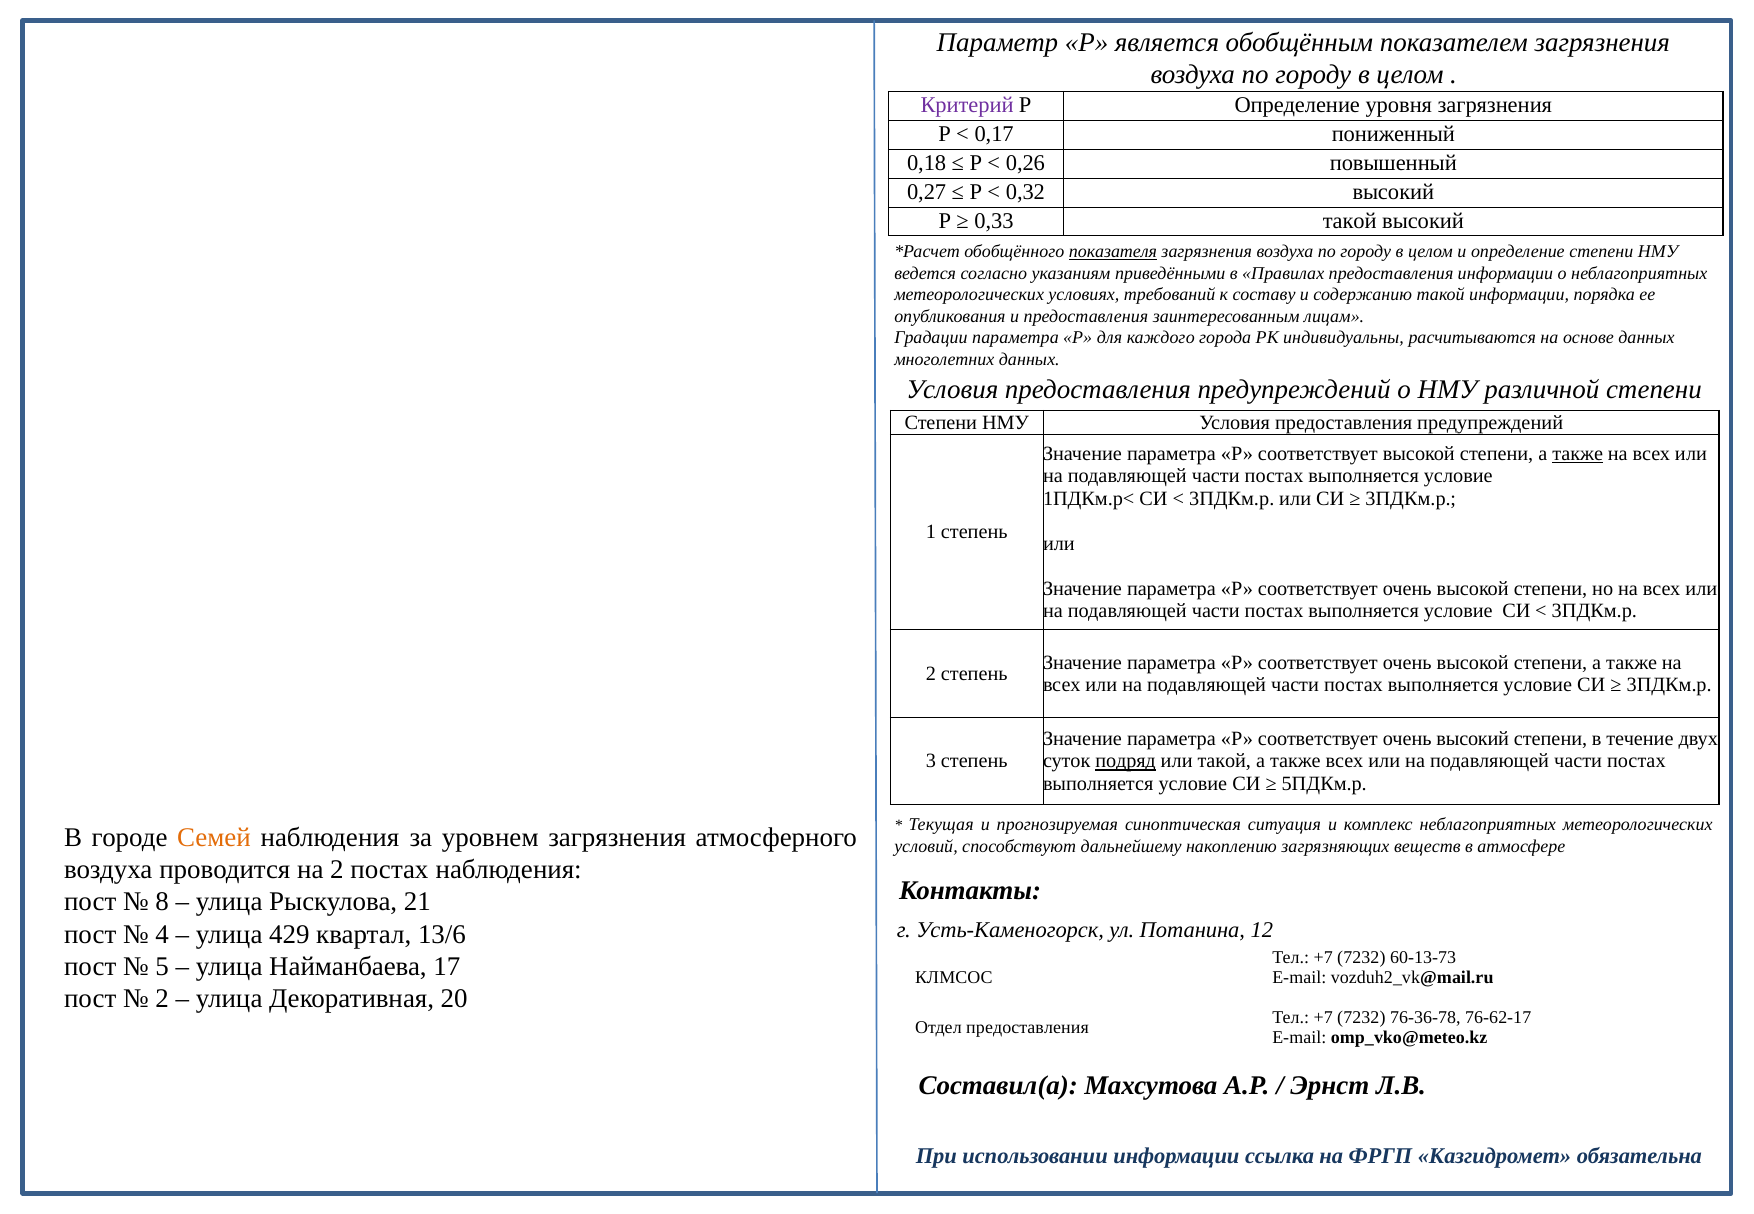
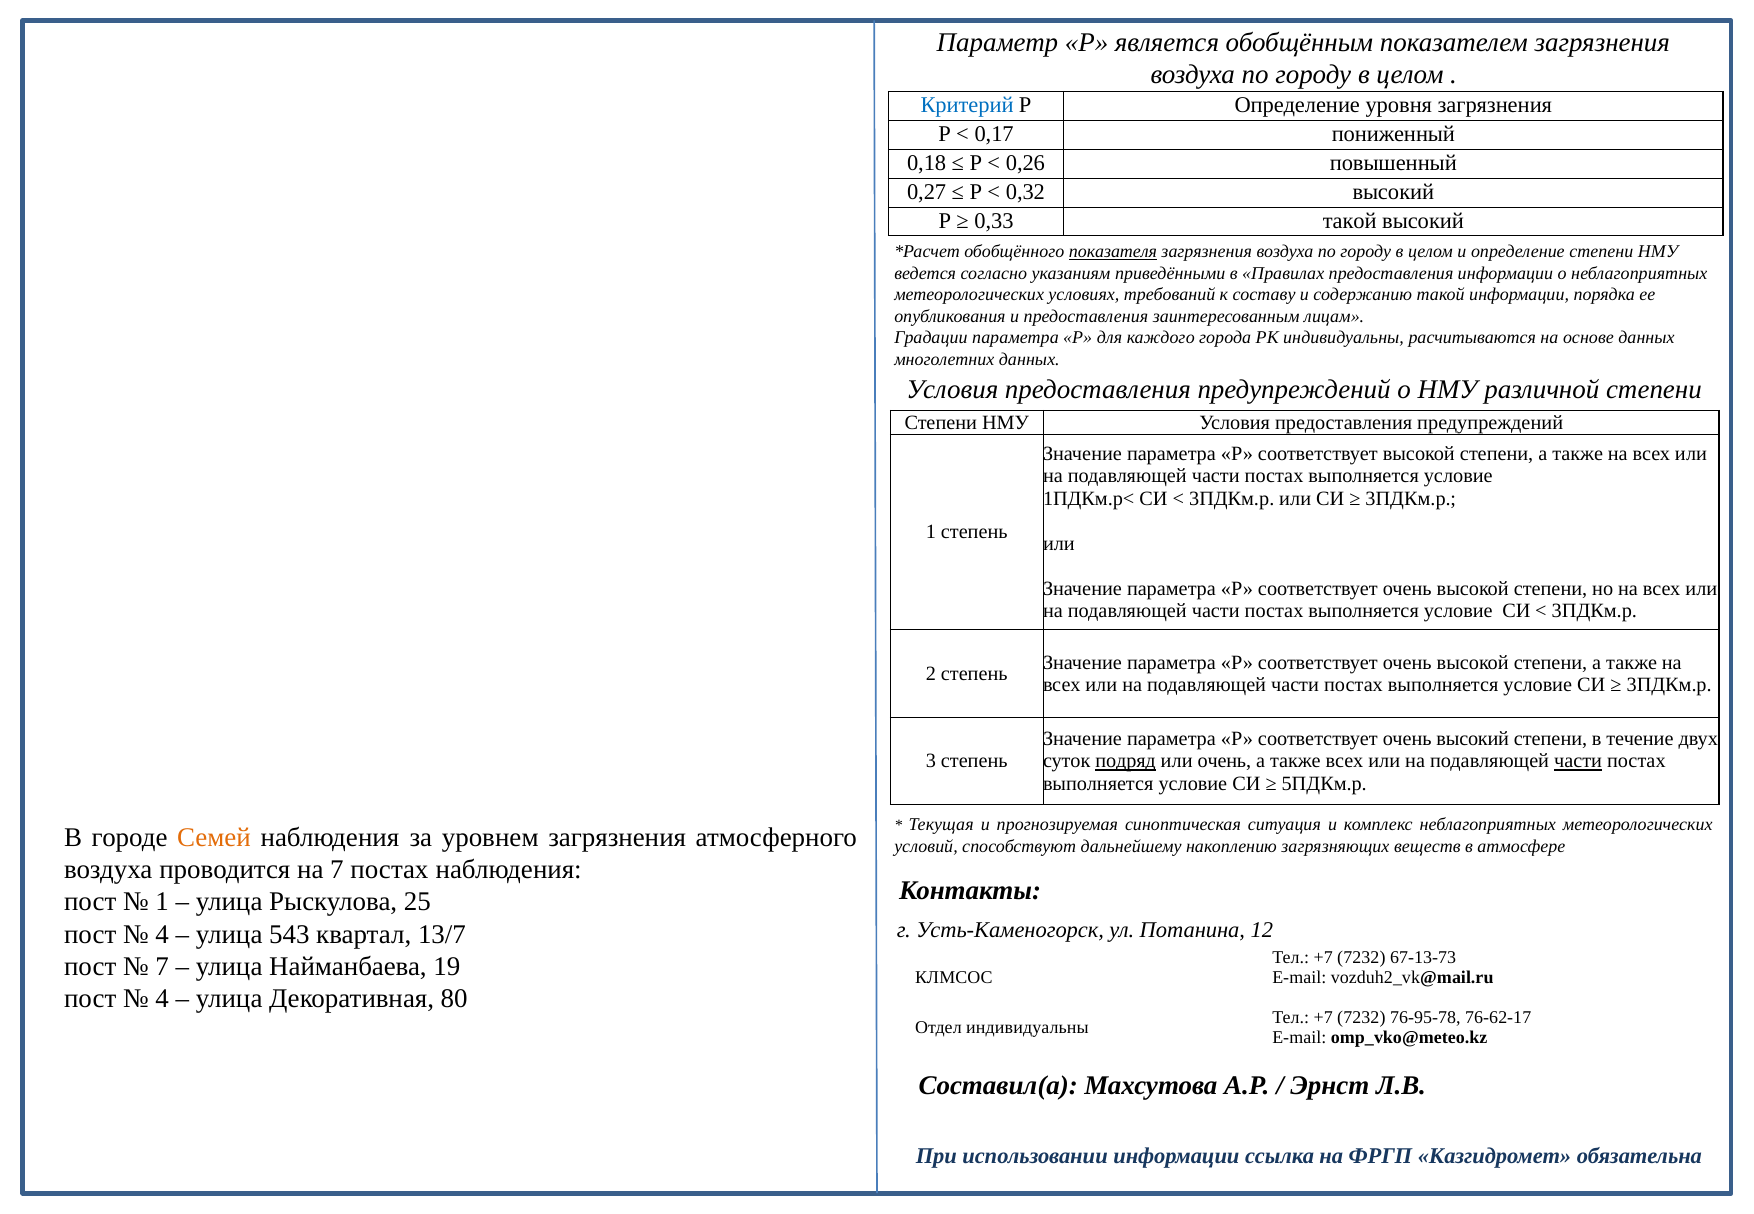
Критерий colour: purple -> blue
также at (1578, 454) underline: present -> none
или такой: такой -> очень
части at (1578, 761) underline: none -> present
на 2: 2 -> 7
8 at (162, 902): 8 -> 1
21: 21 -> 25
429: 429 -> 543
13/6: 13/6 -> 13/7
60-13-73: 60-13-73 -> 67-13-73
5 at (162, 967): 5 -> 7
17: 17 -> 19
2 at (162, 999): 2 -> 4
20: 20 -> 80
76-36-78: 76-36-78 -> 76-95-78
Отдел предоставления: предоставления -> индивидуальны
